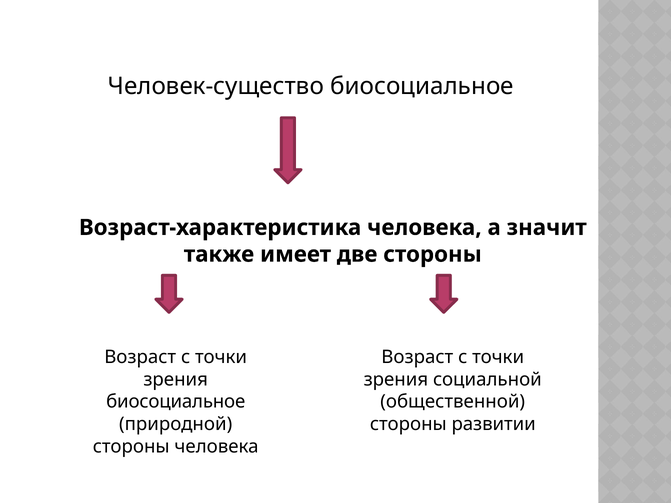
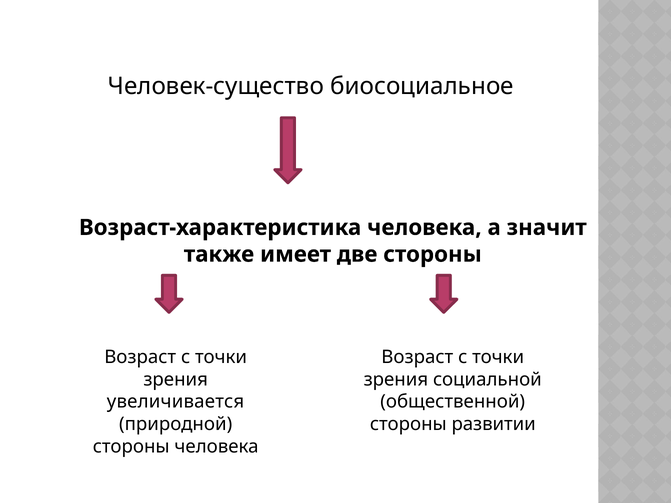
биосоциальное at (176, 402): биосоциальное -> увеличивается
